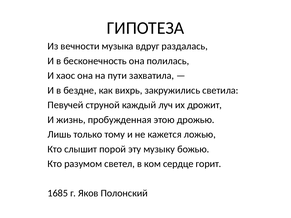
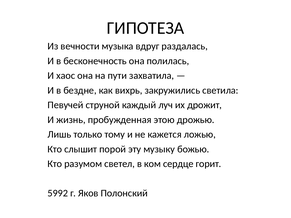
1685: 1685 -> 5992
